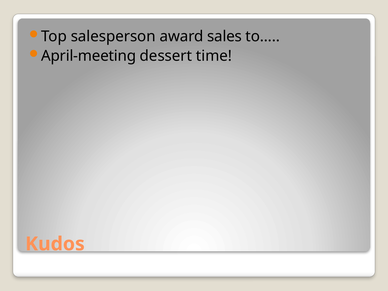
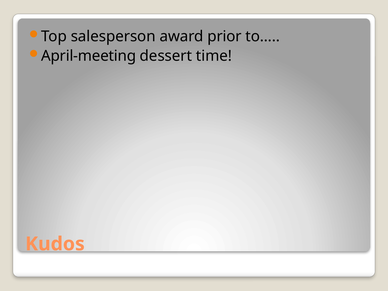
sales: sales -> prior
